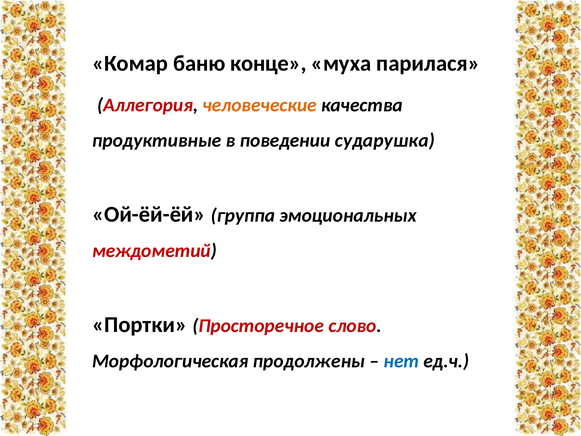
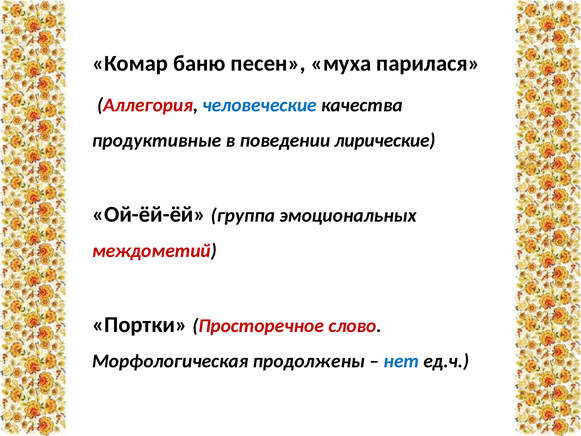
конце: конце -> песен
человеческие colour: orange -> blue
сударушка: сударушка -> лирические
